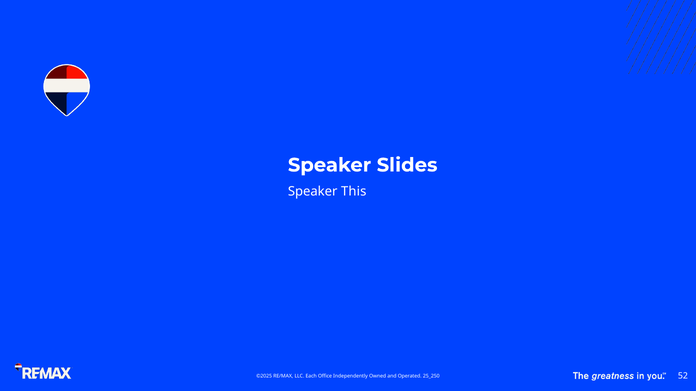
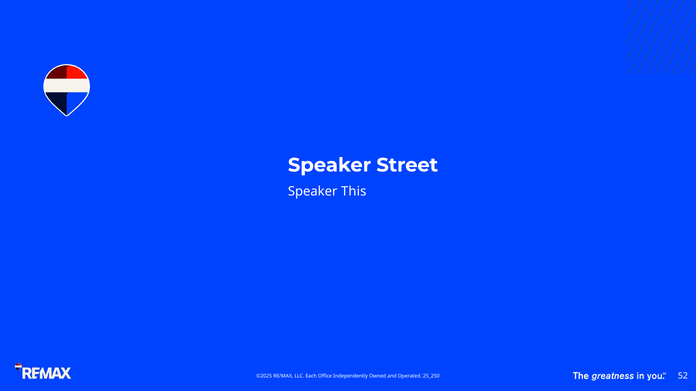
Slides: Slides -> Street
